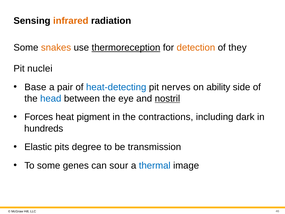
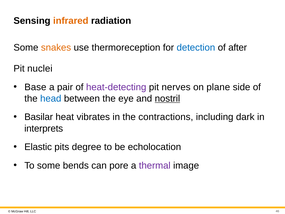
thermoreception underline: present -> none
detection colour: orange -> blue
they: they -> after
heat-detecting colour: blue -> purple
ability: ability -> plane
Forces: Forces -> Basilar
pigment: pigment -> vibrates
hundreds: hundreds -> interprets
transmission: transmission -> echolocation
genes: genes -> bends
sour: sour -> pore
thermal colour: blue -> purple
